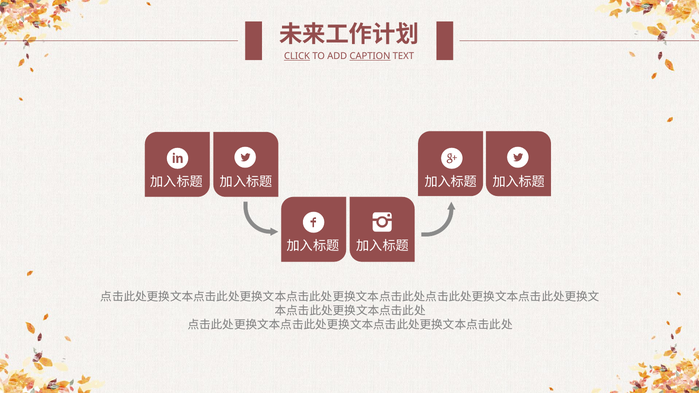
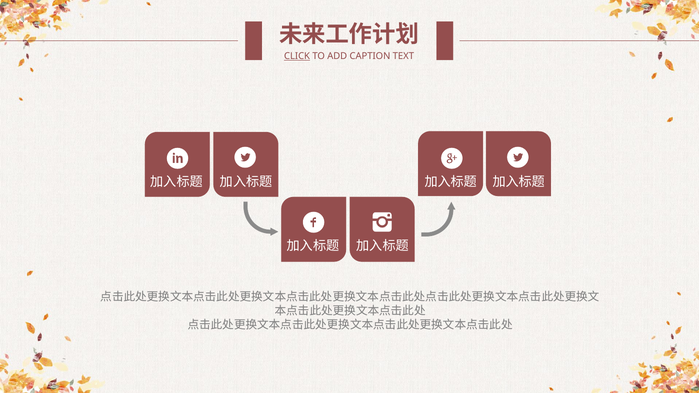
CAPTION underline: present -> none
